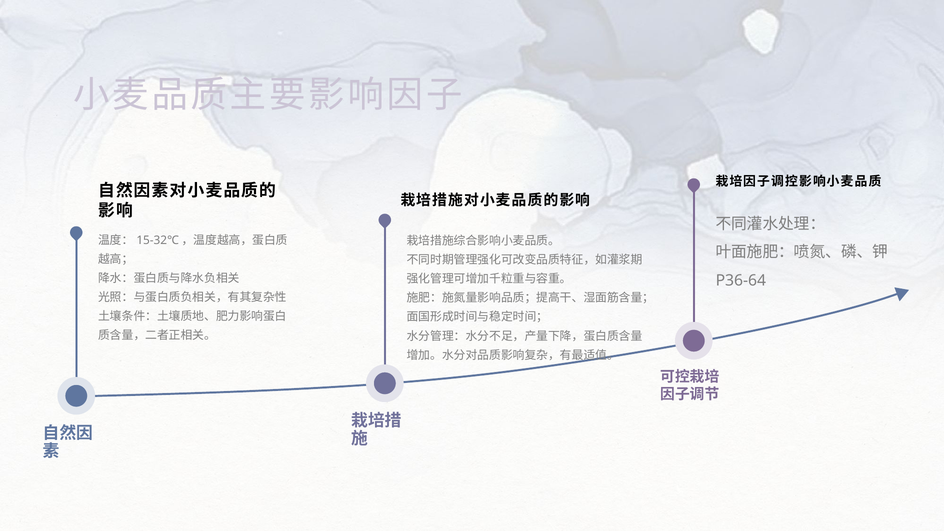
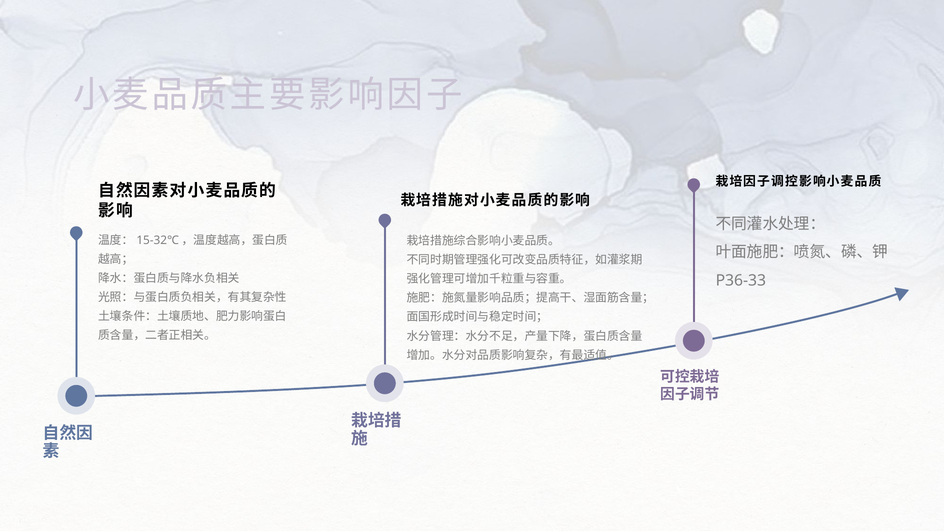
P36-64: P36-64 -> P36-33
